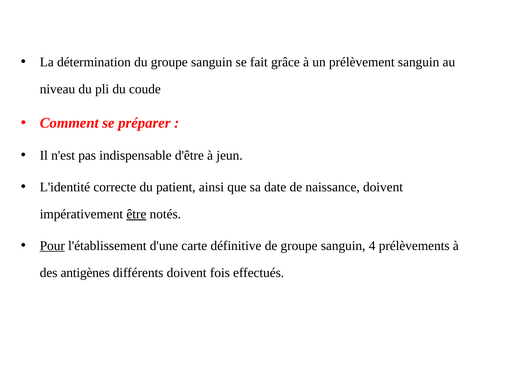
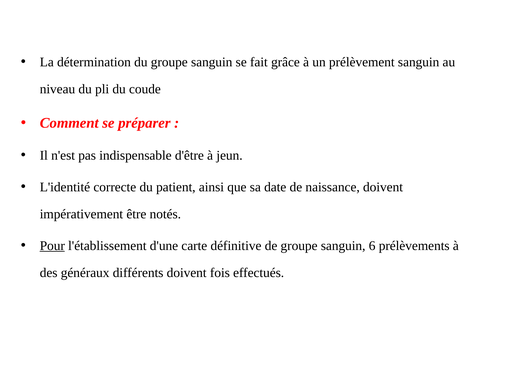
être underline: present -> none
4: 4 -> 6
antigènes: antigènes -> généraux
